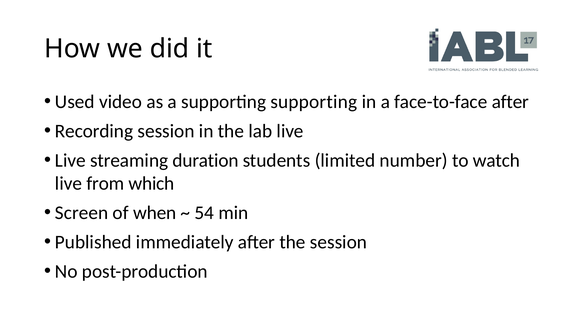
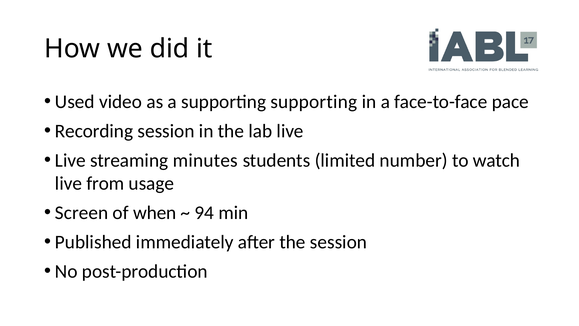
face-to-face after: after -> pace
duration: duration -> minutes
which: which -> usage
54: 54 -> 94
